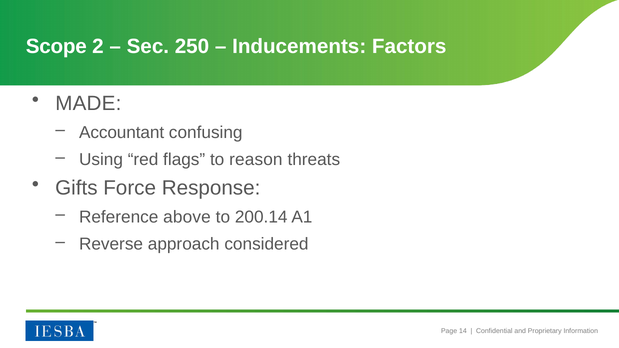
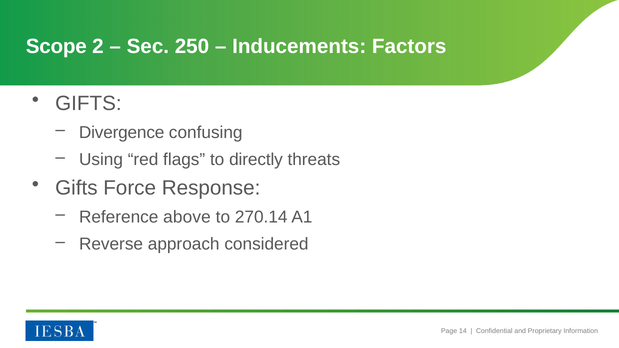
MADE at (88, 103): MADE -> GIFTS
Accountant: Accountant -> Divergence
reason: reason -> directly
200.14: 200.14 -> 270.14
